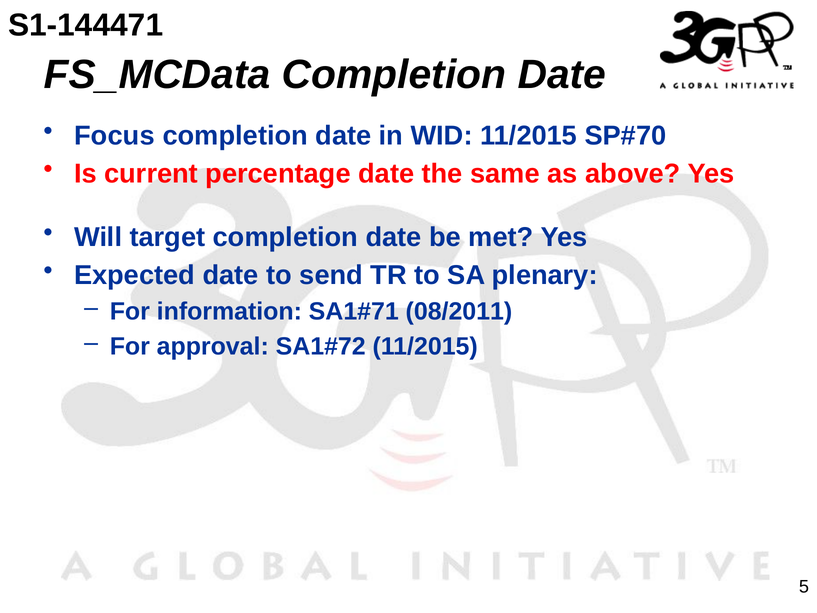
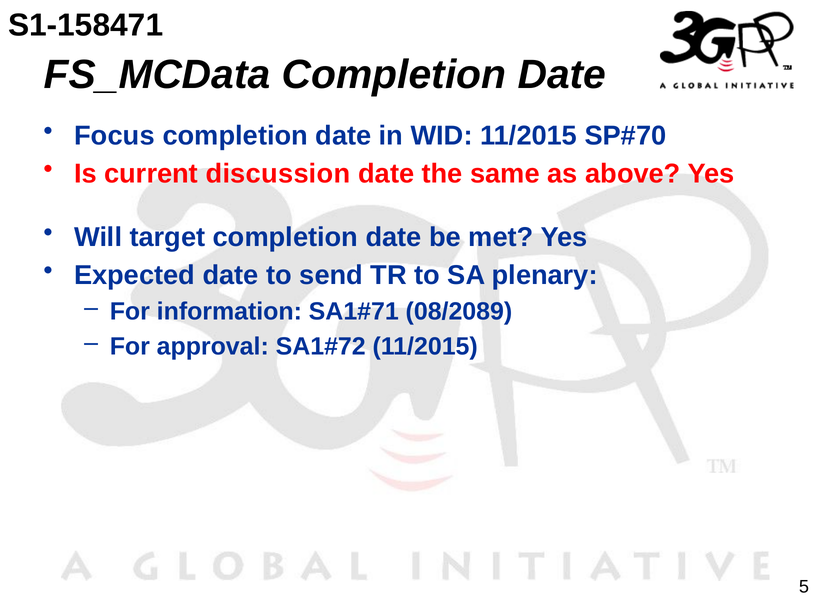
S1-144471: S1-144471 -> S1-158471
percentage: percentage -> discussion
08/2011: 08/2011 -> 08/2089
